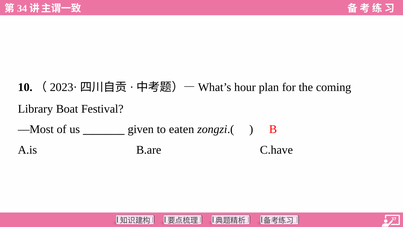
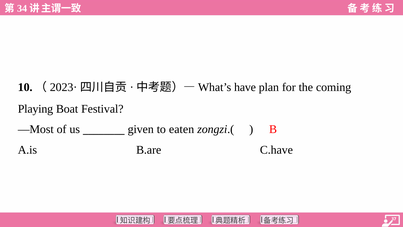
hour: hour -> have
Library: Library -> Playing
